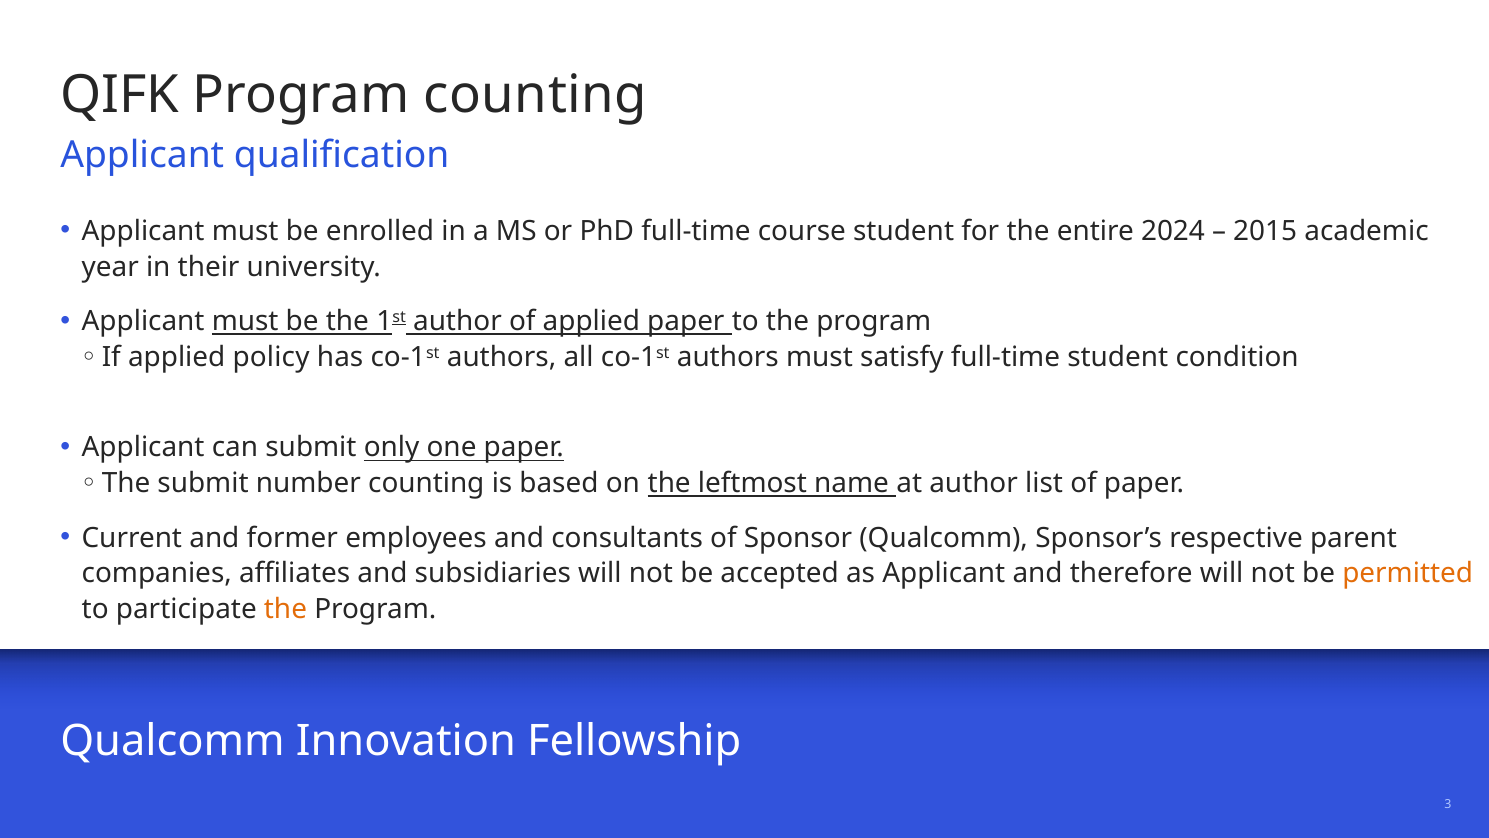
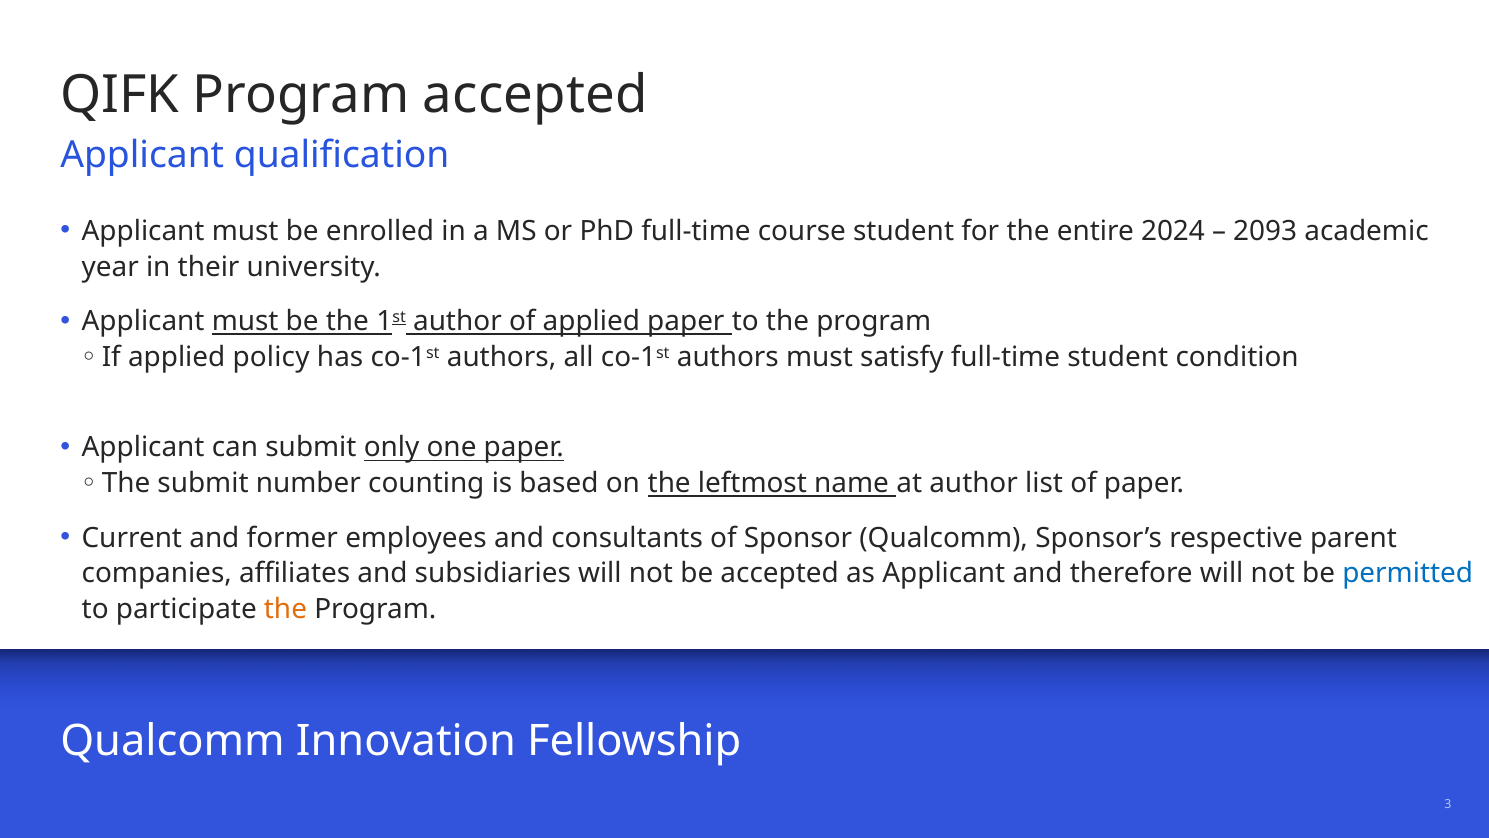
Program counting: counting -> accepted
2015: 2015 -> 2093
permitted colour: orange -> blue
